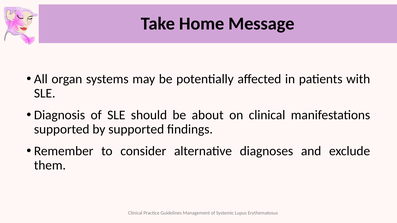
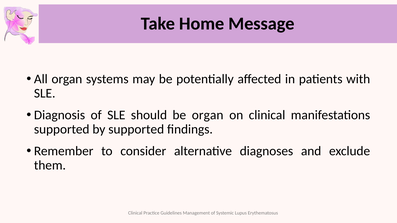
be about: about -> organ
